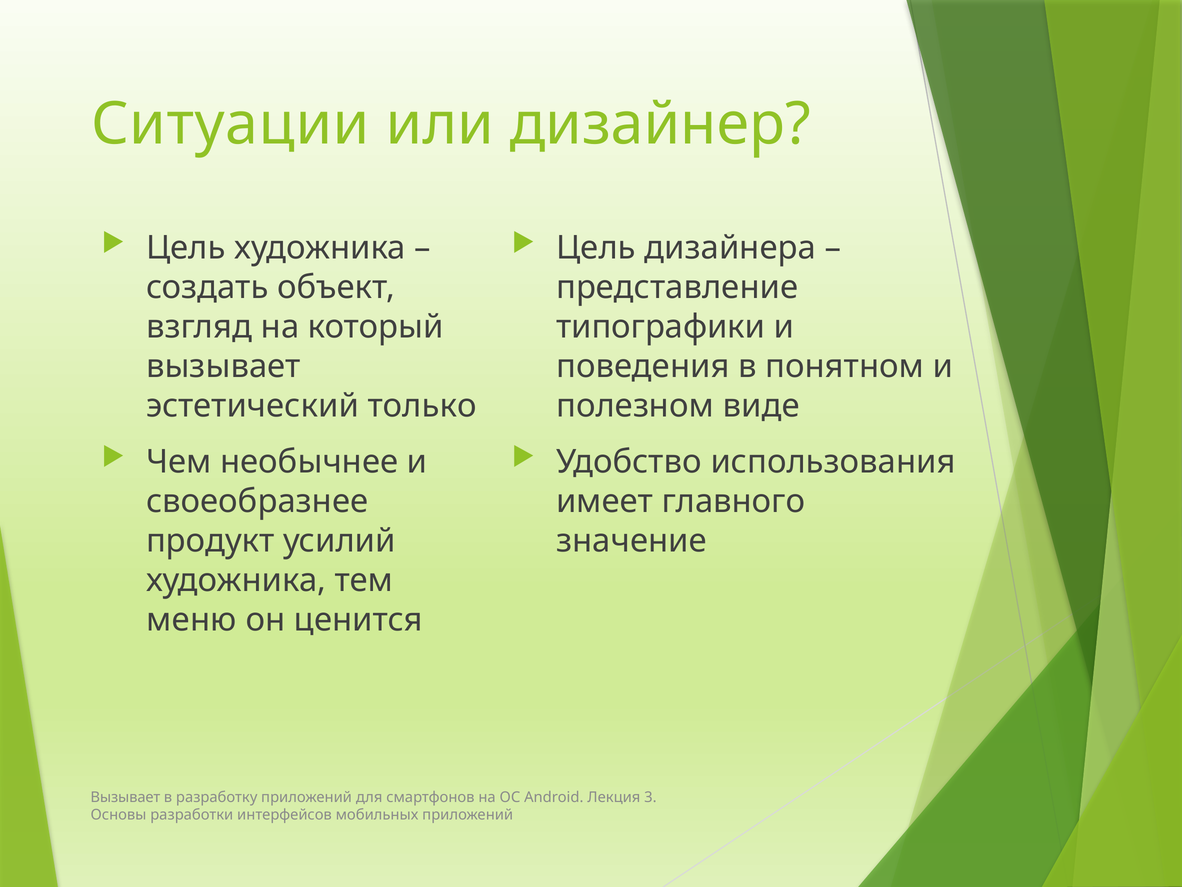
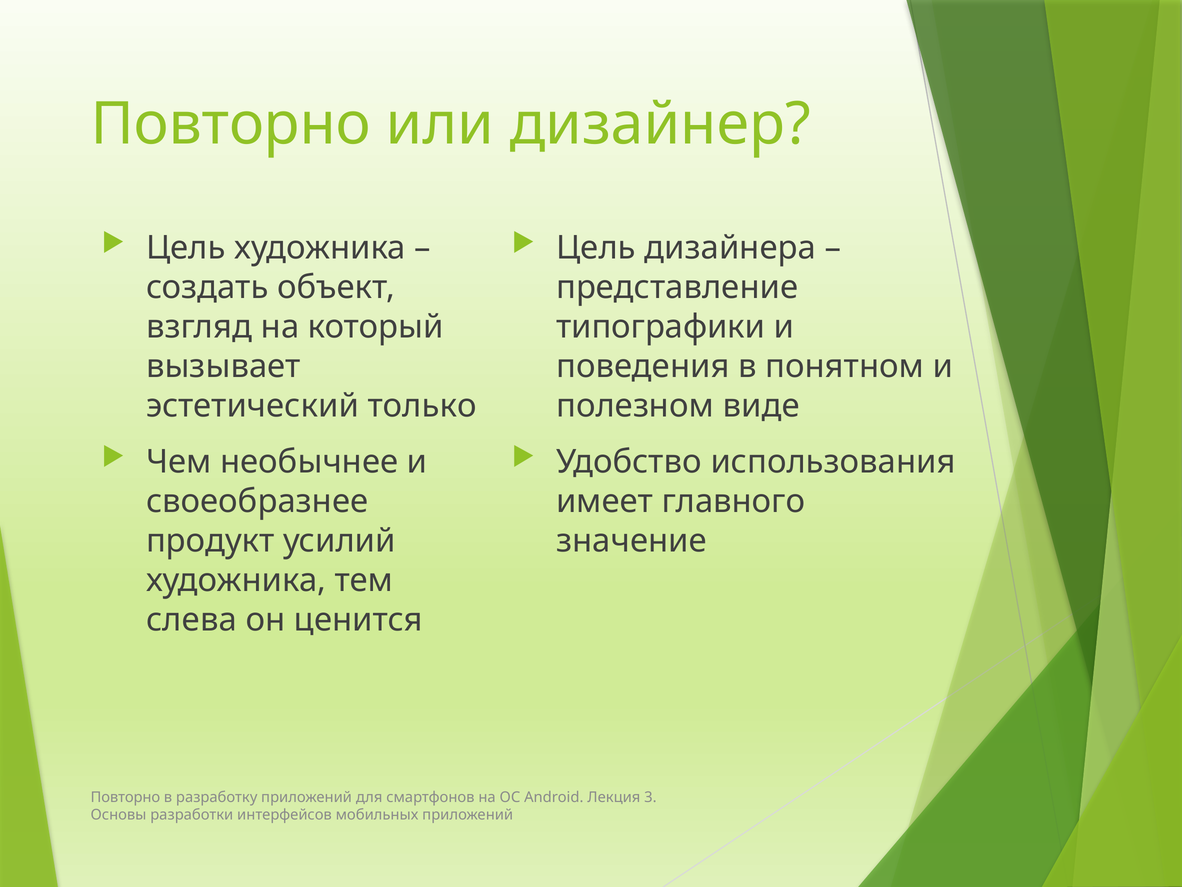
Ситуации at (230, 124): Ситуации -> Повторно
меню: меню -> слева
Вызывает at (125, 797): Вызывает -> Повторно
